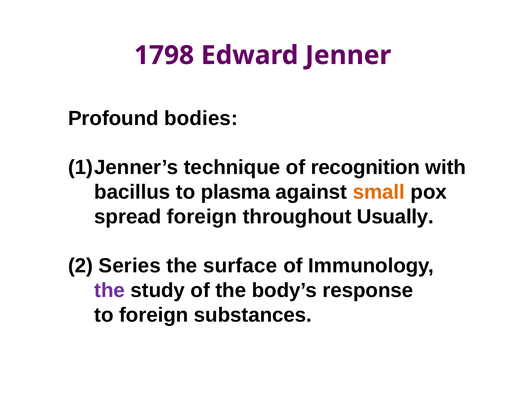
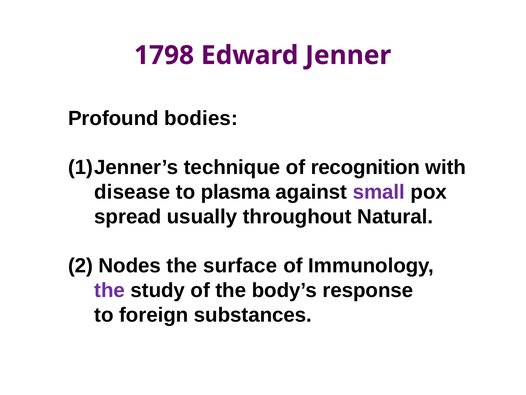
bacillus: bacillus -> disease
small colour: orange -> purple
spread foreign: foreign -> usually
Usually: Usually -> Natural
Series: Series -> Nodes
